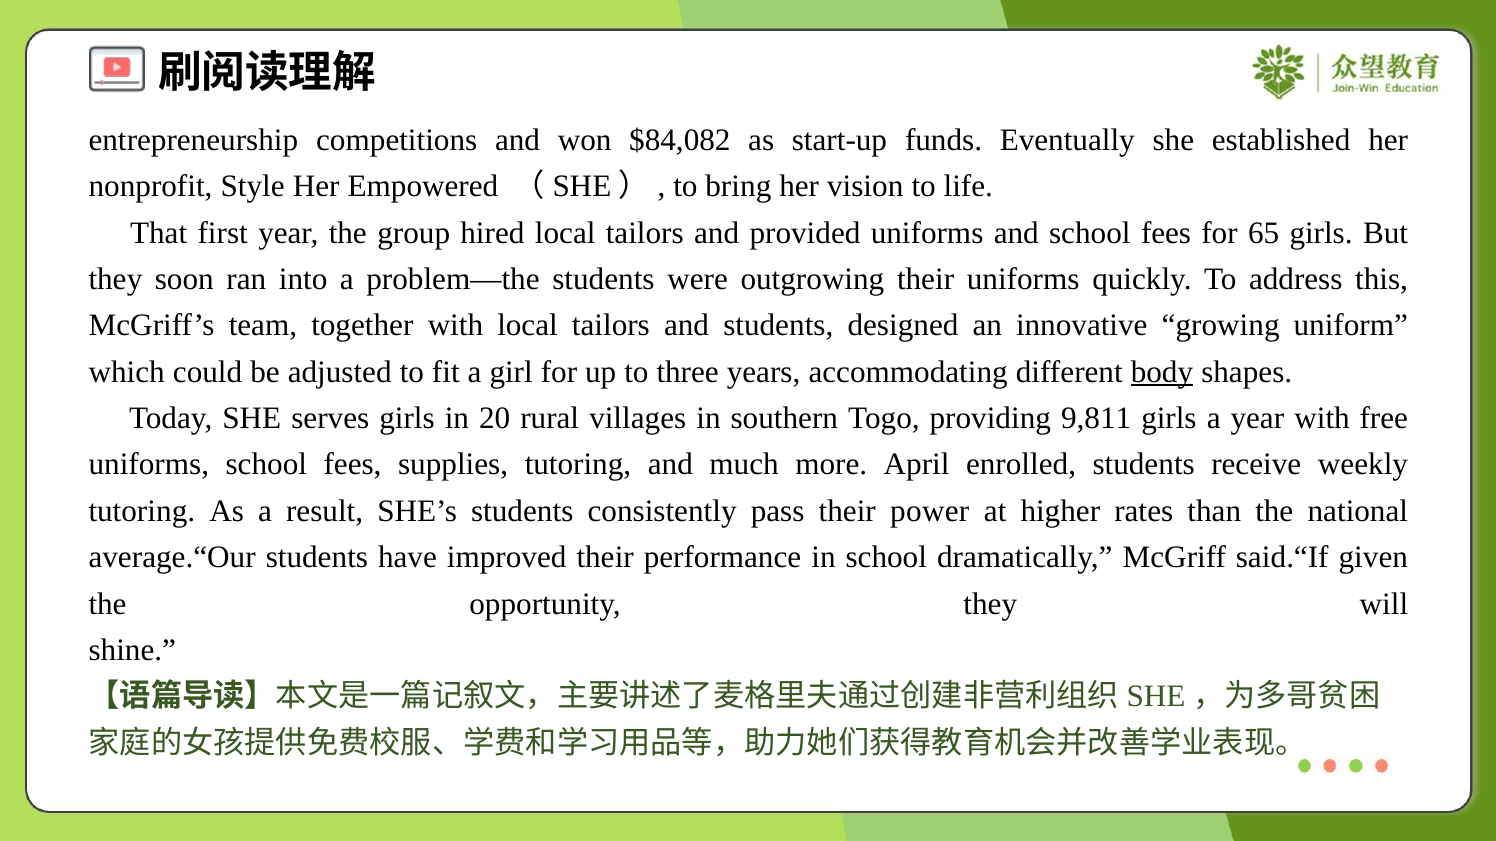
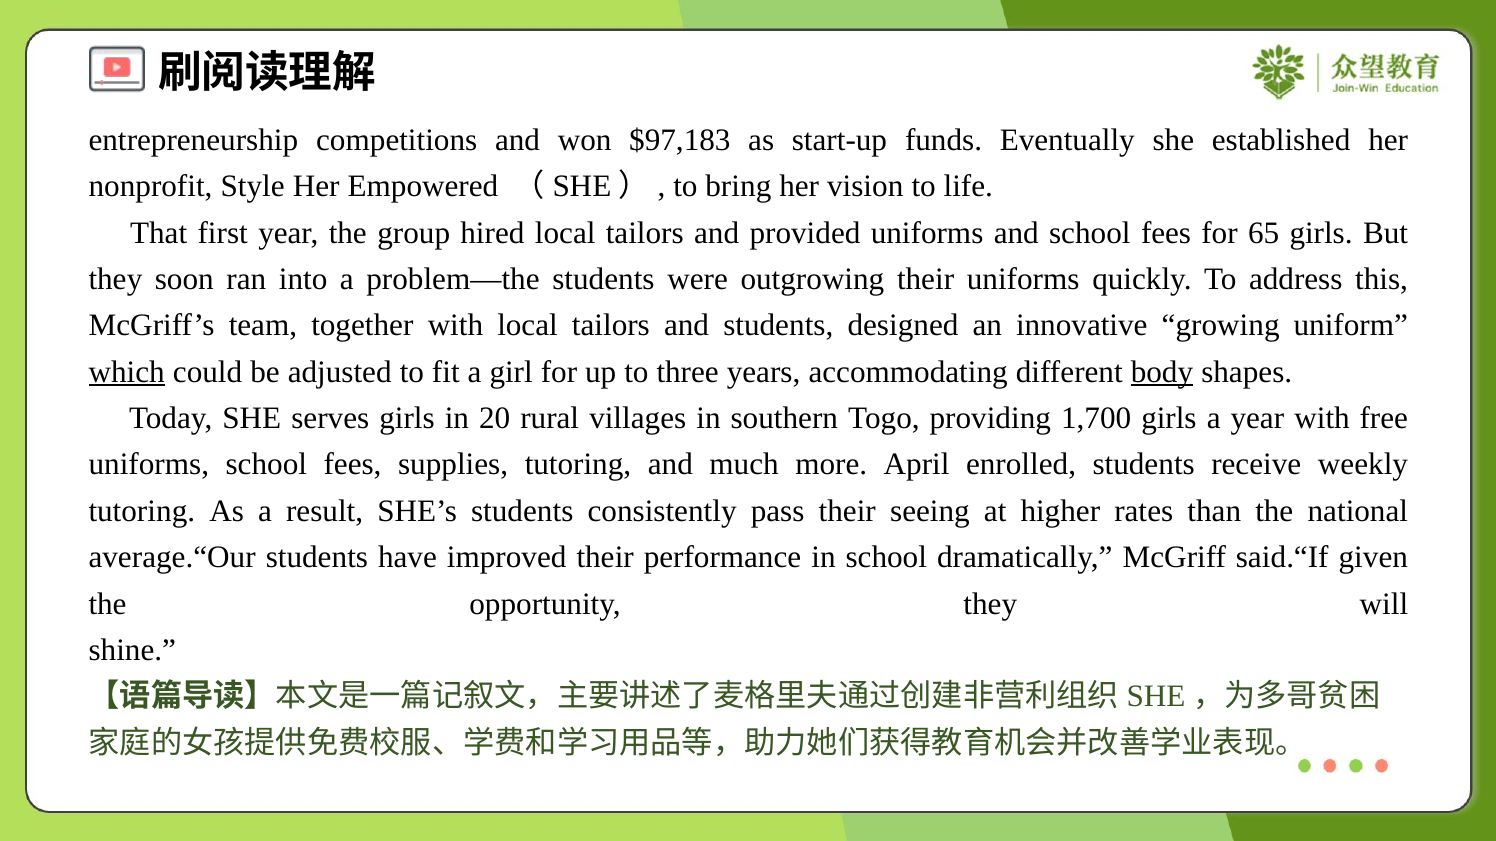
$84,082: $84,082 -> $97,183
which underline: none -> present
9,811: 9,811 -> 1,700
power: power -> seeing
